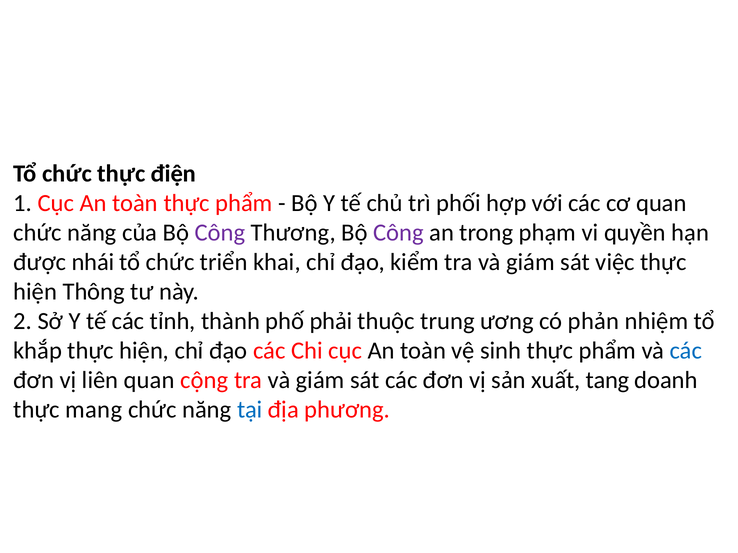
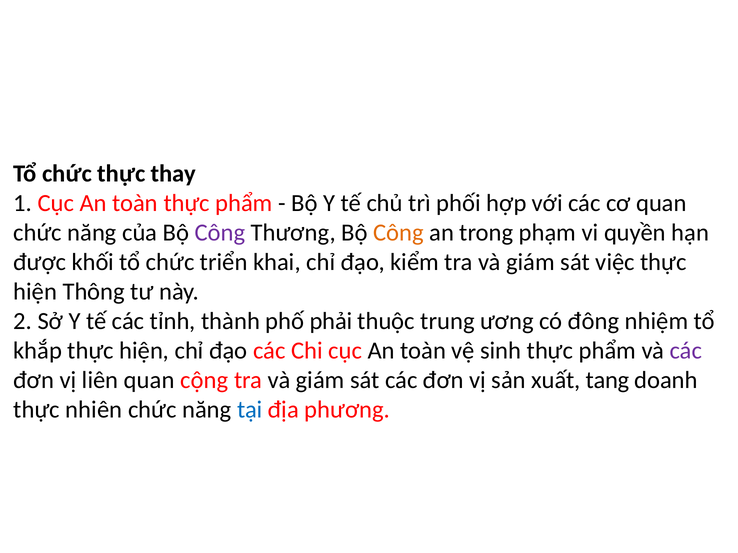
điện: điện -> thay
Công at (398, 233) colour: purple -> orange
nhái: nhái -> khối
phản: phản -> đông
các at (686, 351) colour: blue -> purple
mang: mang -> nhiên
